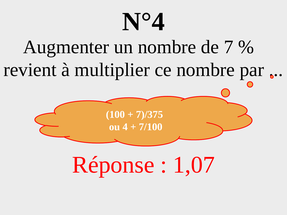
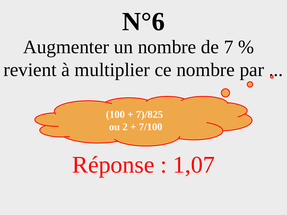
N°4: N°4 -> N°6
7)/375: 7)/375 -> 7)/825
4: 4 -> 2
